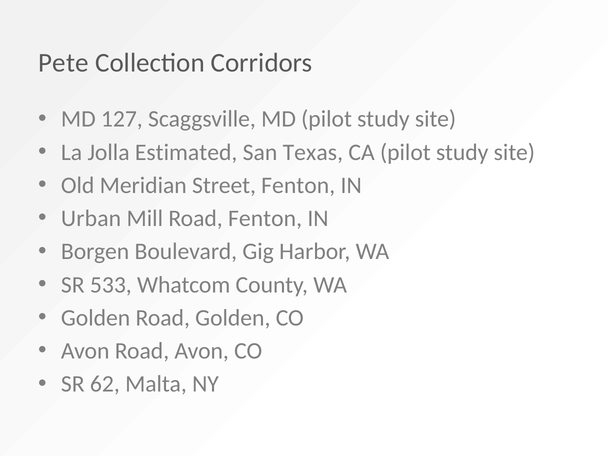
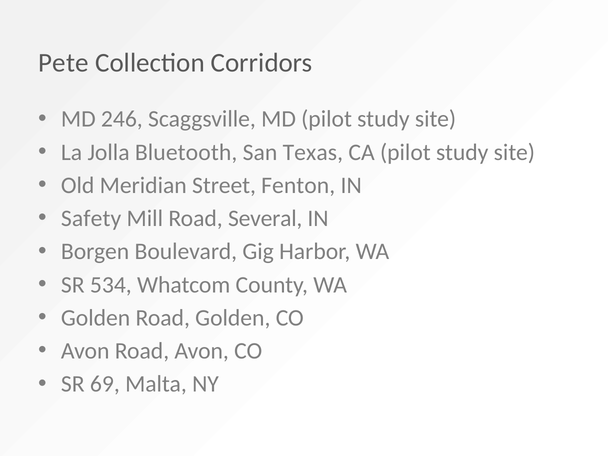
127: 127 -> 246
Estimated: Estimated -> Bluetooth
Urban: Urban -> Safety
Road Fenton: Fenton -> Several
533: 533 -> 534
62: 62 -> 69
